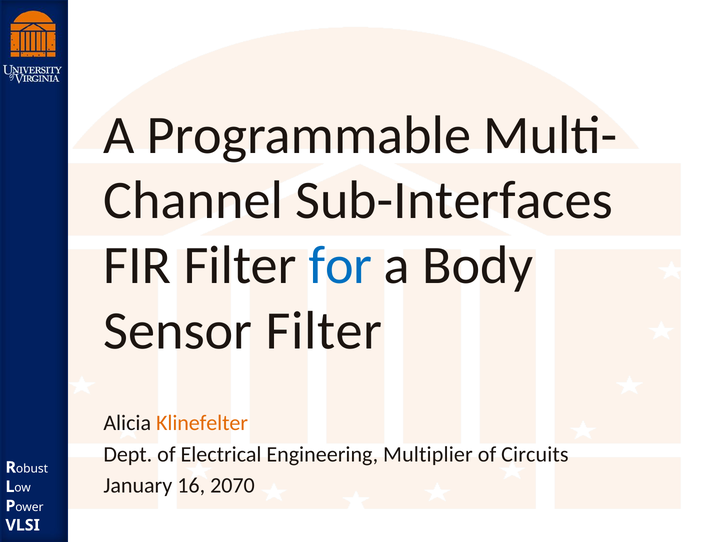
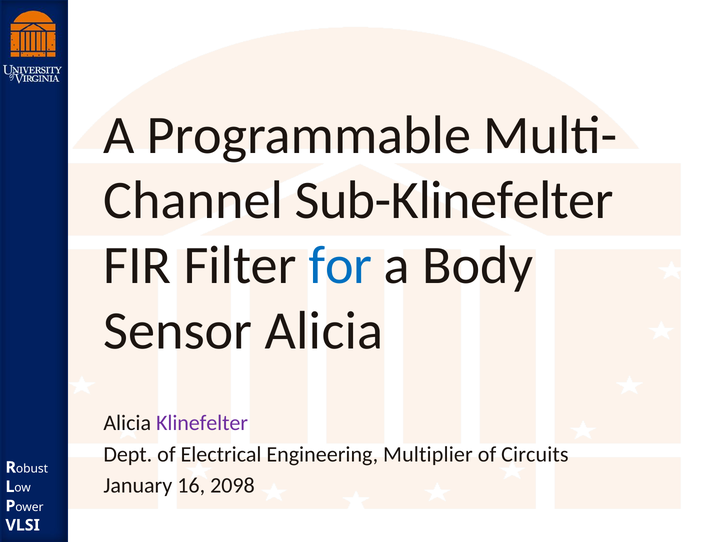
Sub-Interfaces: Sub-Interfaces -> Sub-Klinefelter
Sensor Filter: Filter -> Alicia
Klinefelter colour: orange -> purple
2070: 2070 -> 2098
